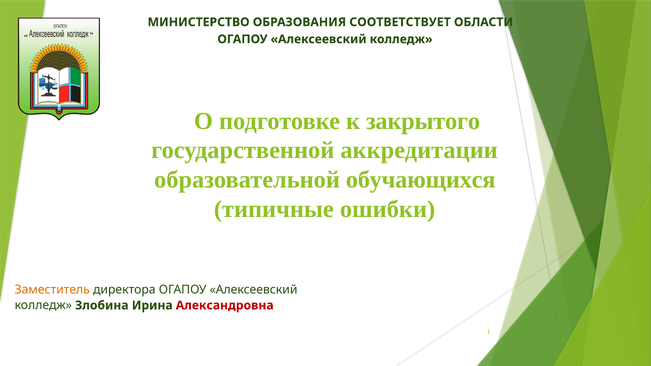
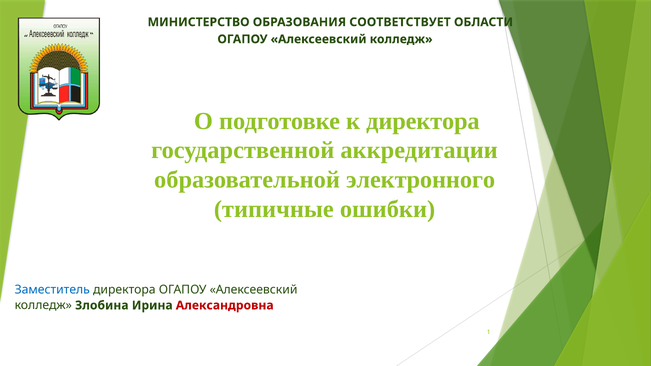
к закрытого: закрытого -> директора
обучающихся: обучающихся -> электронного
Заместитель colour: orange -> blue
